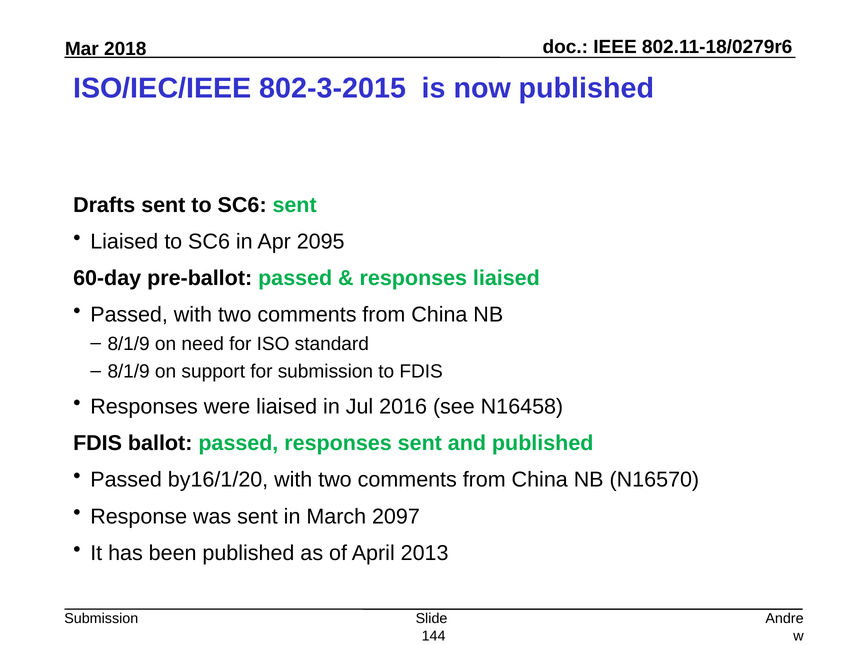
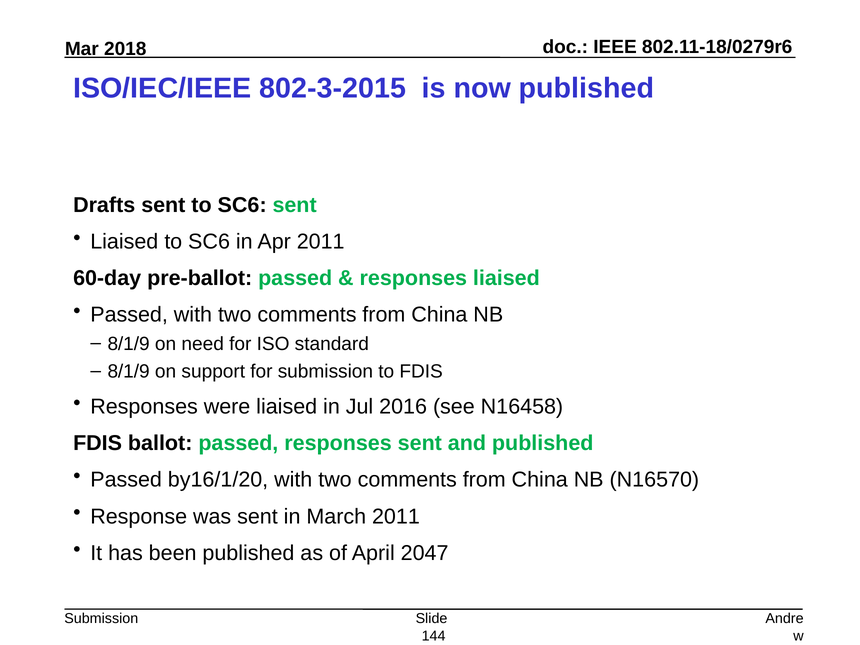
Apr 2095: 2095 -> 2011
March 2097: 2097 -> 2011
2013: 2013 -> 2047
